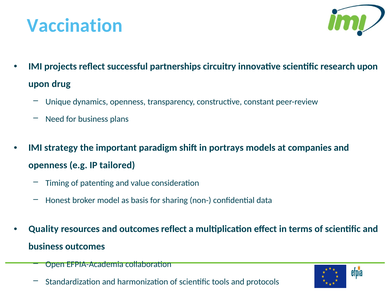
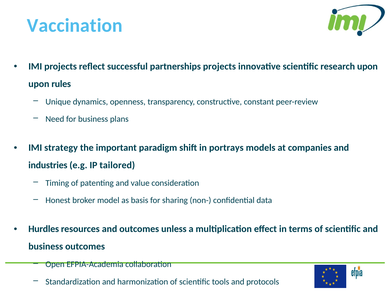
partnerships circuitry: circuitry -> projects
drug: drug -> rules
openness at (48, 165): openness -> industries
Quality: Quality -> Hurdles
outcomes reflect: reflect -> unless
